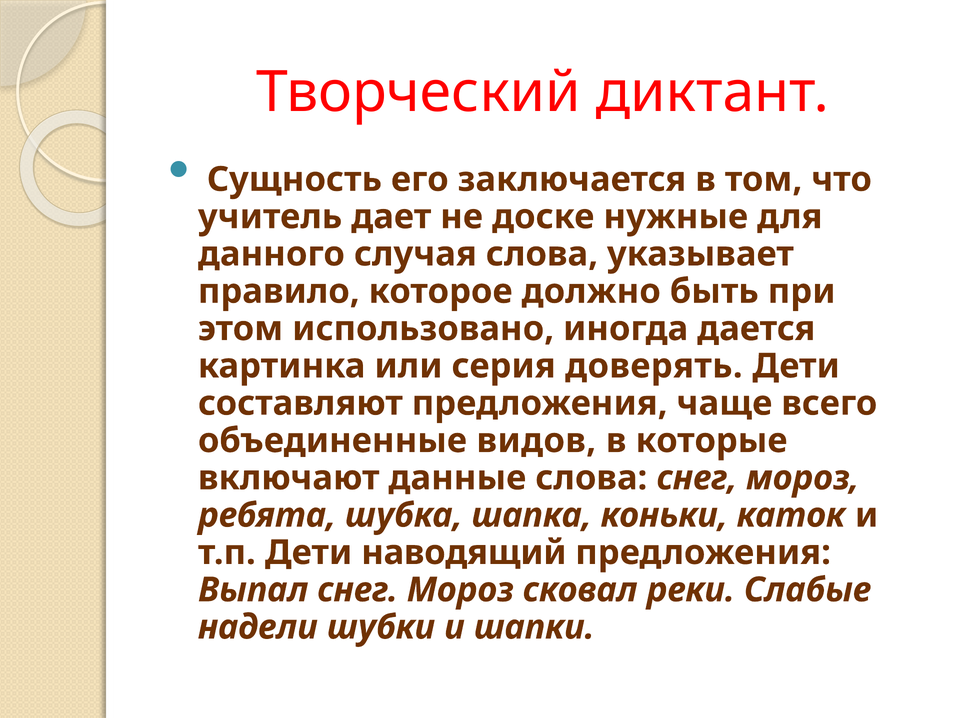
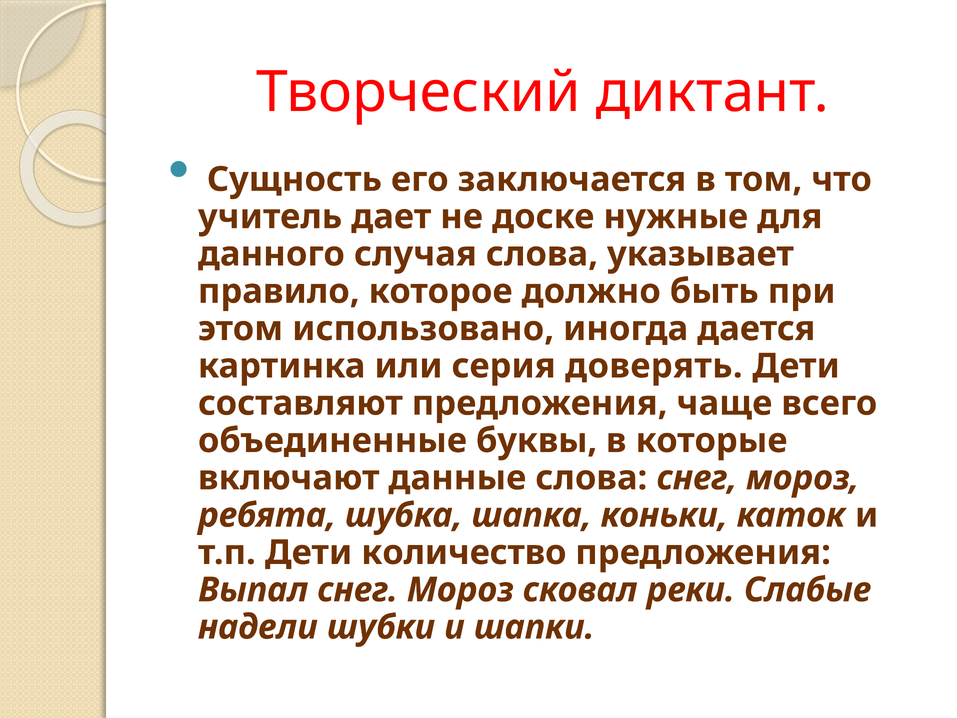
видов: видов -> буквы
наводящий: наводящий -> количество
